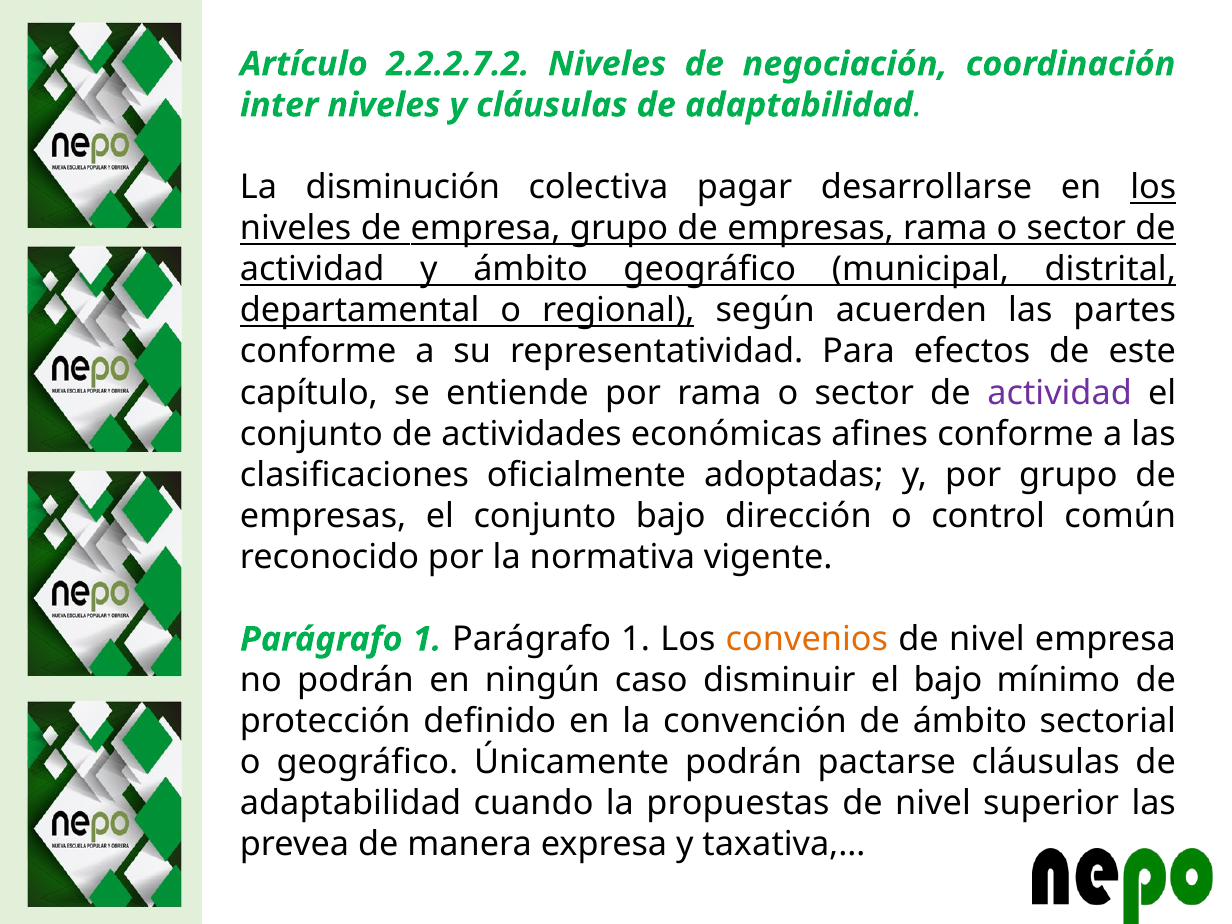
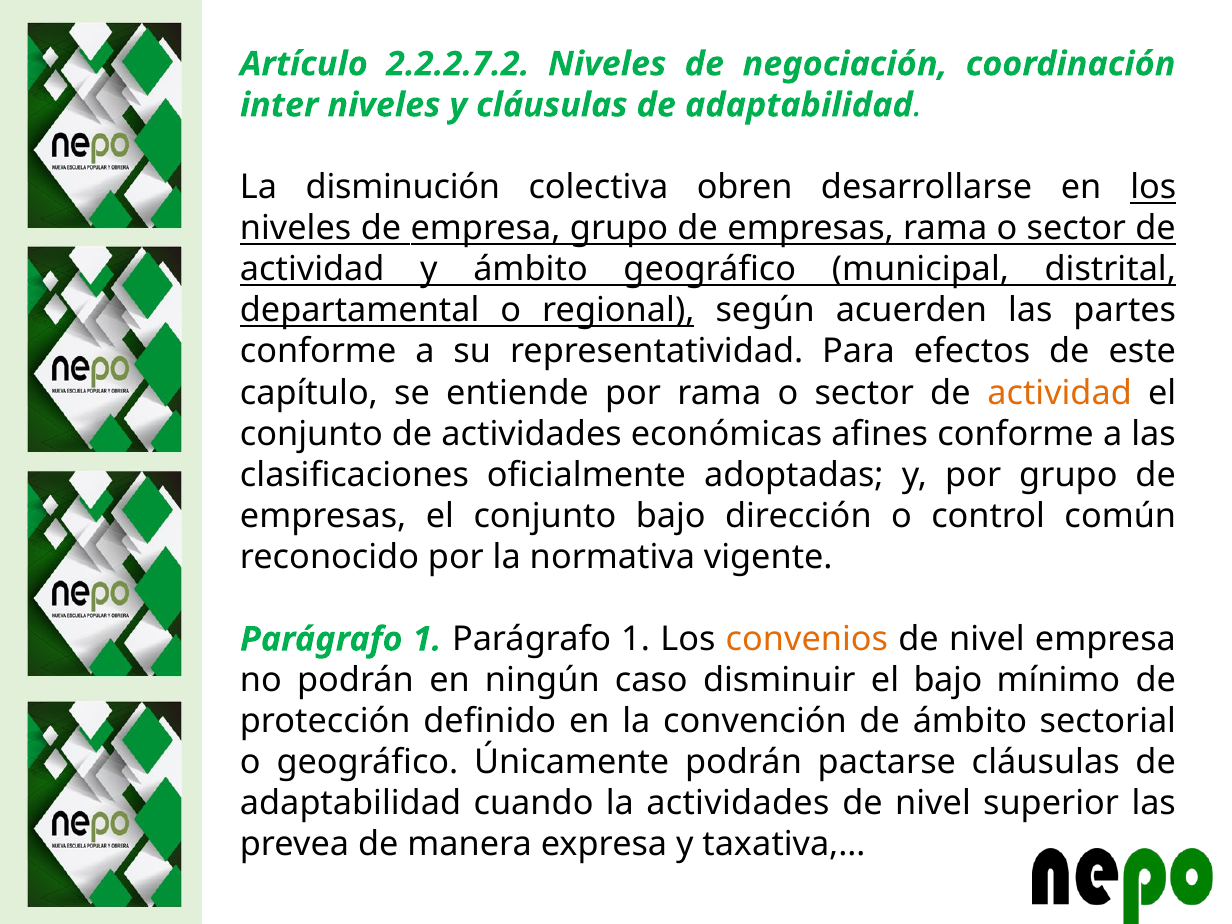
pagar: pagar -> obren
actividad at (1060, 393) colour: purple -> orange
la propuestas: propuestas -> actividades
